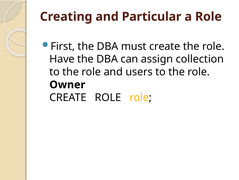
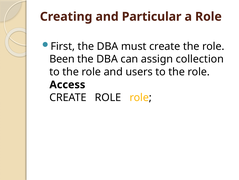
Have: Have -> Been
Owner: Owner -> Access
